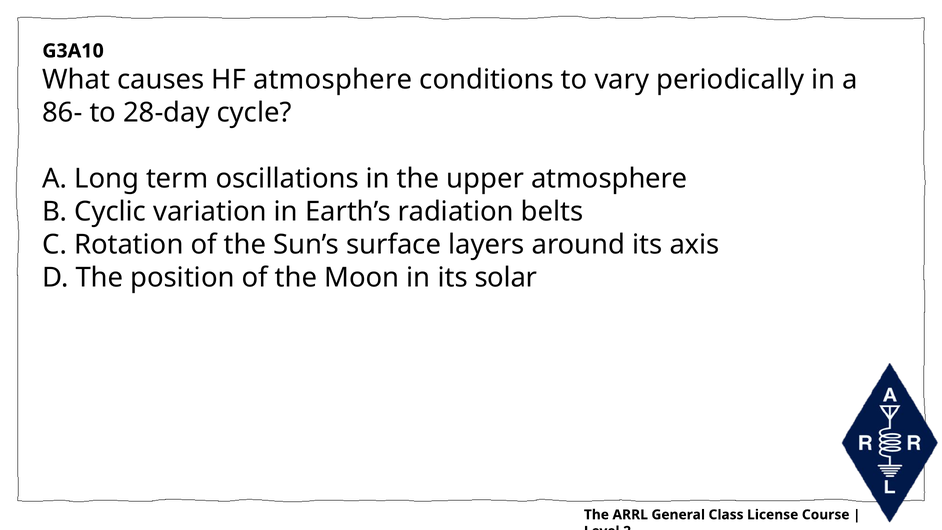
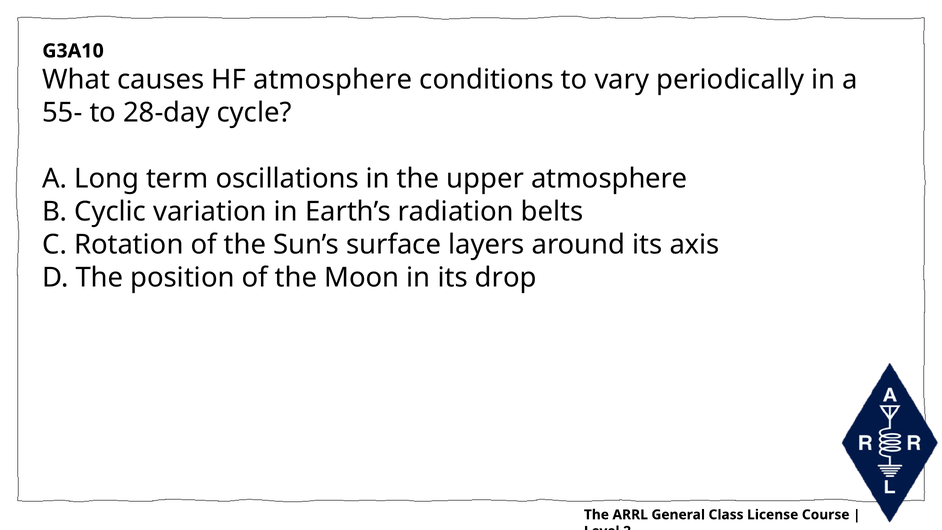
86-: 86- -> 55-
solar: solar -> drop
